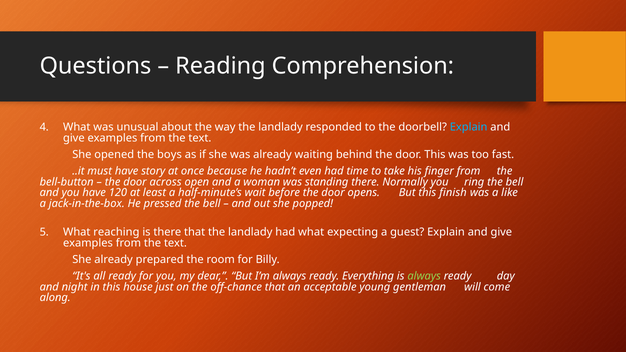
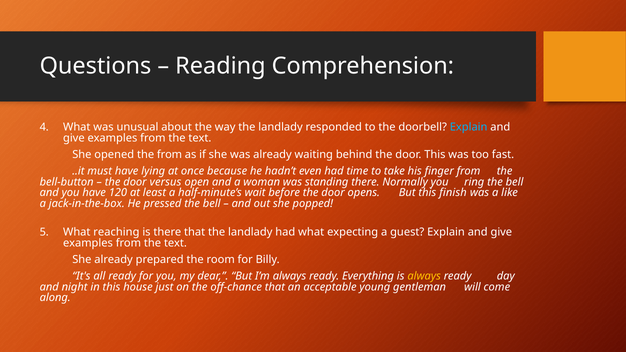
the boys: boys -> from
story: story -> lying
across: across -> versus
always at (424, 276) colour: light green -> yellow
